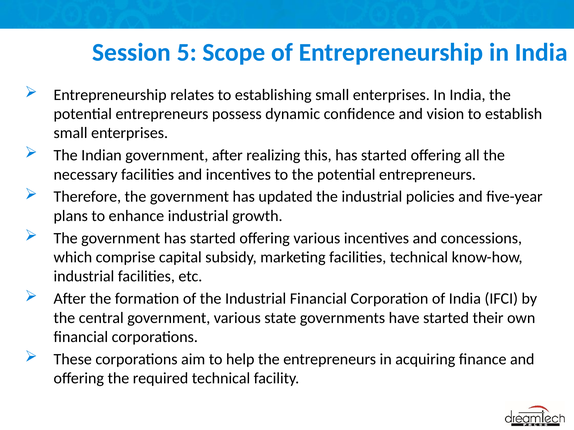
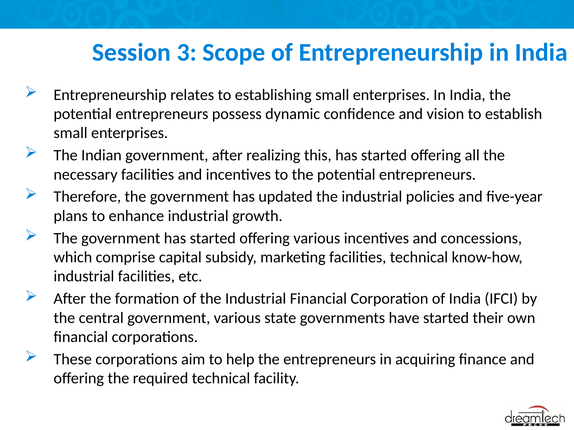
5: 5 -> 3
